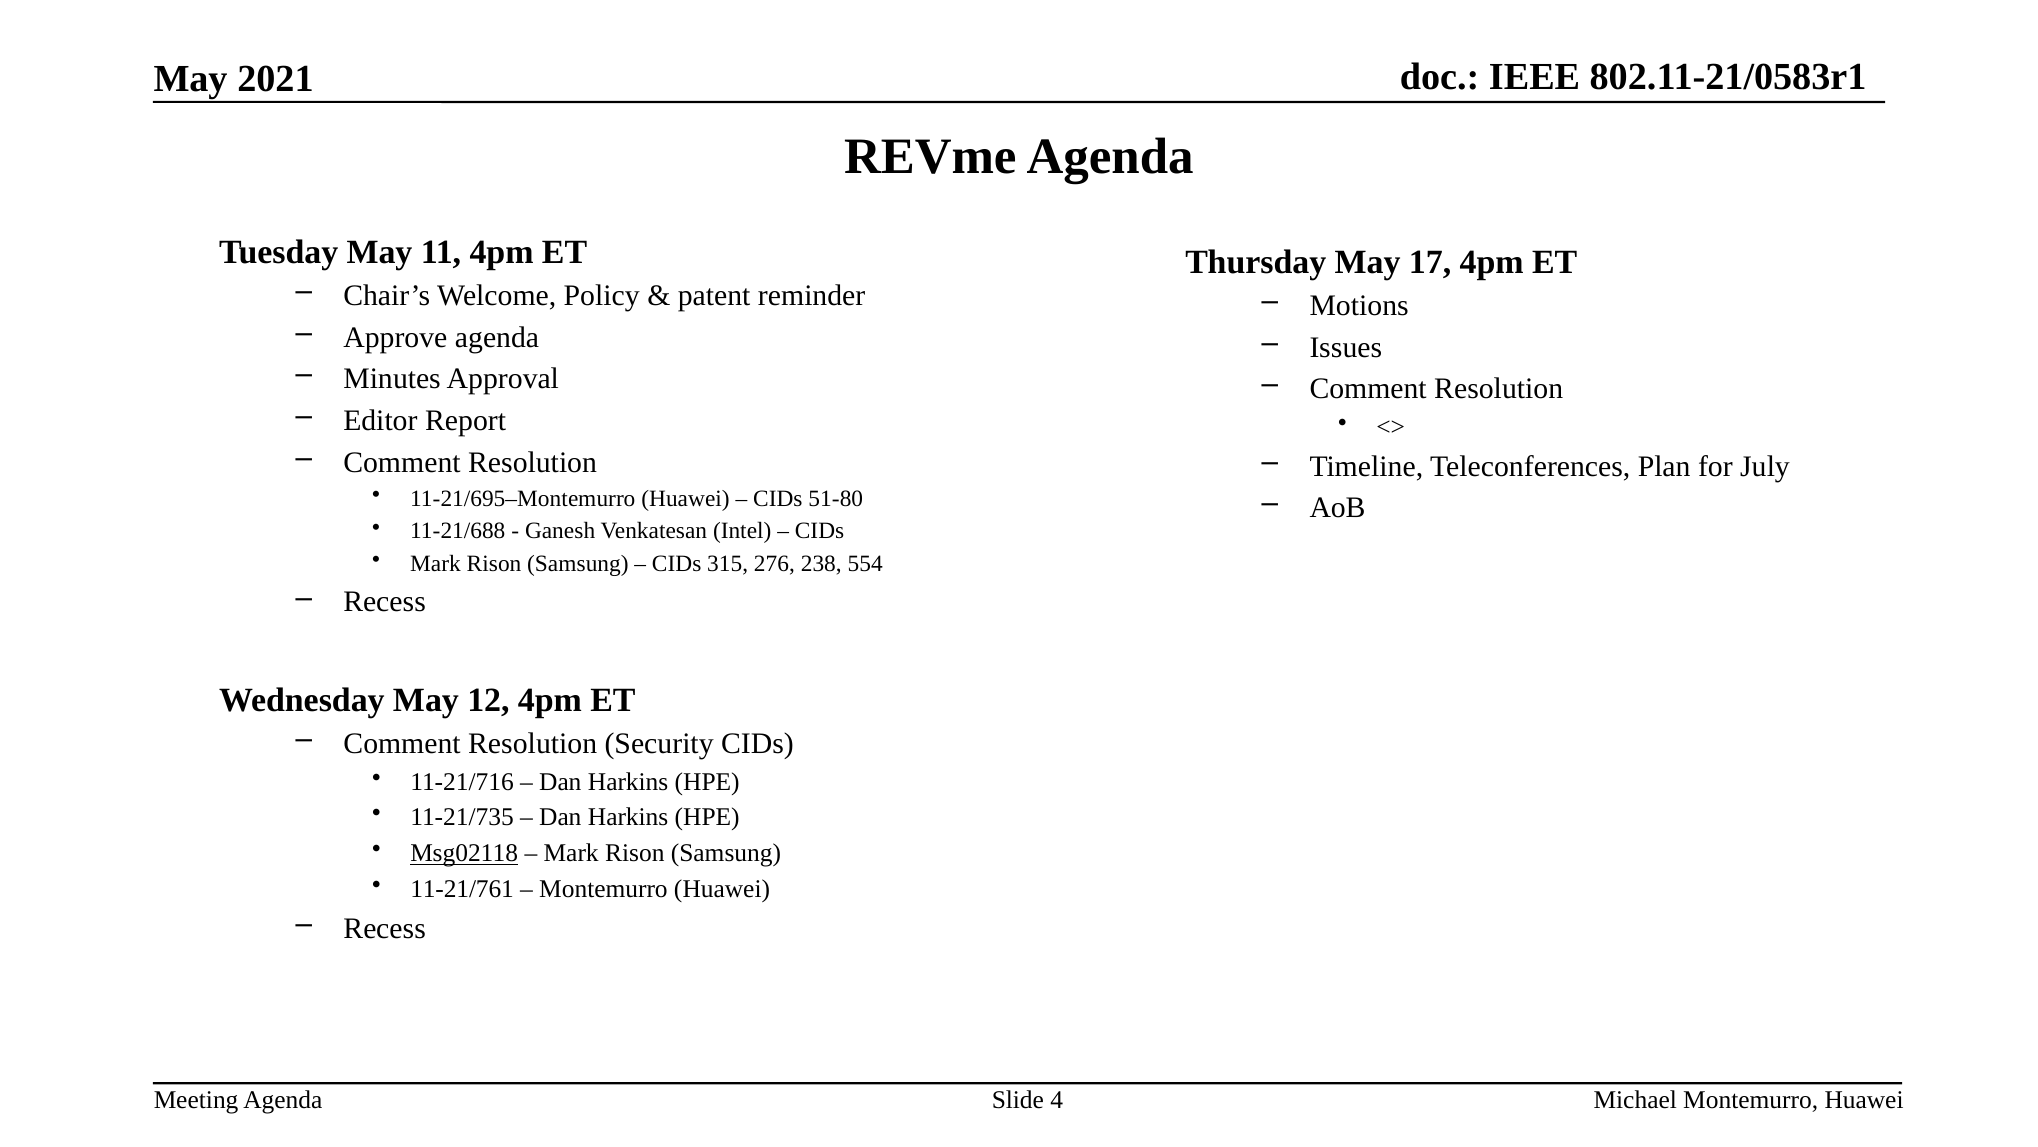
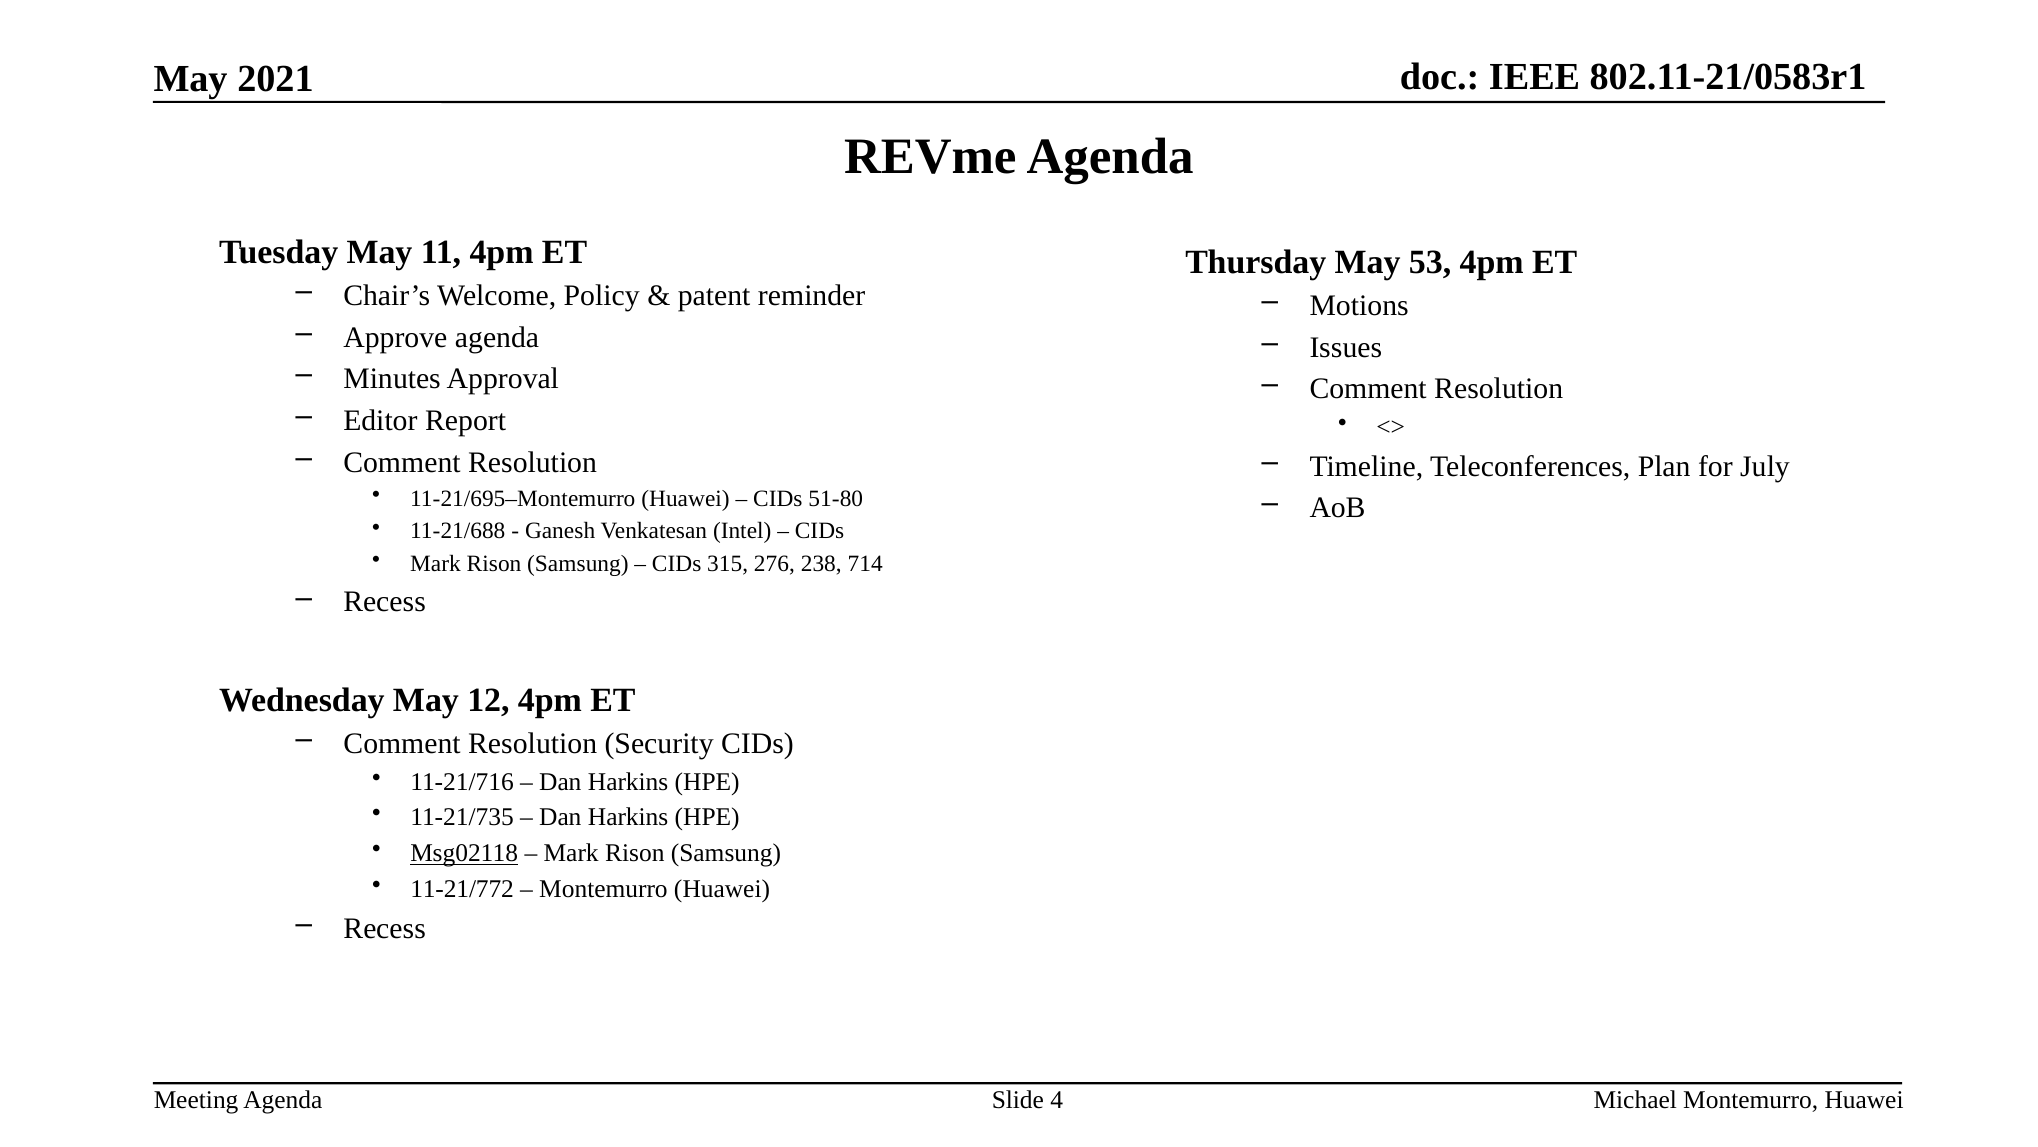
17: 17 -> 53
554: 554 -> 714
11-21/761: 11-21/761 -> 11-21/772
